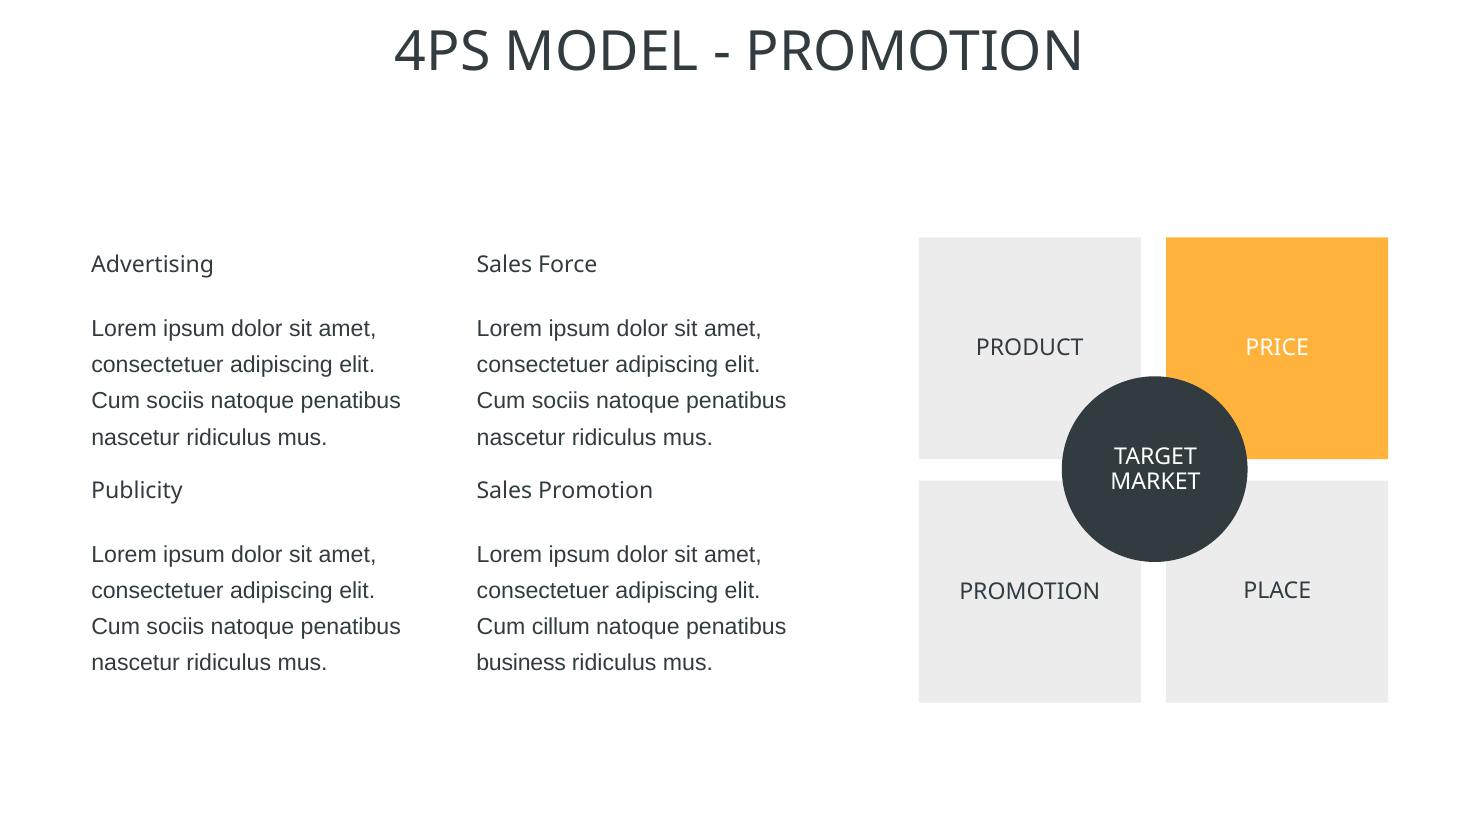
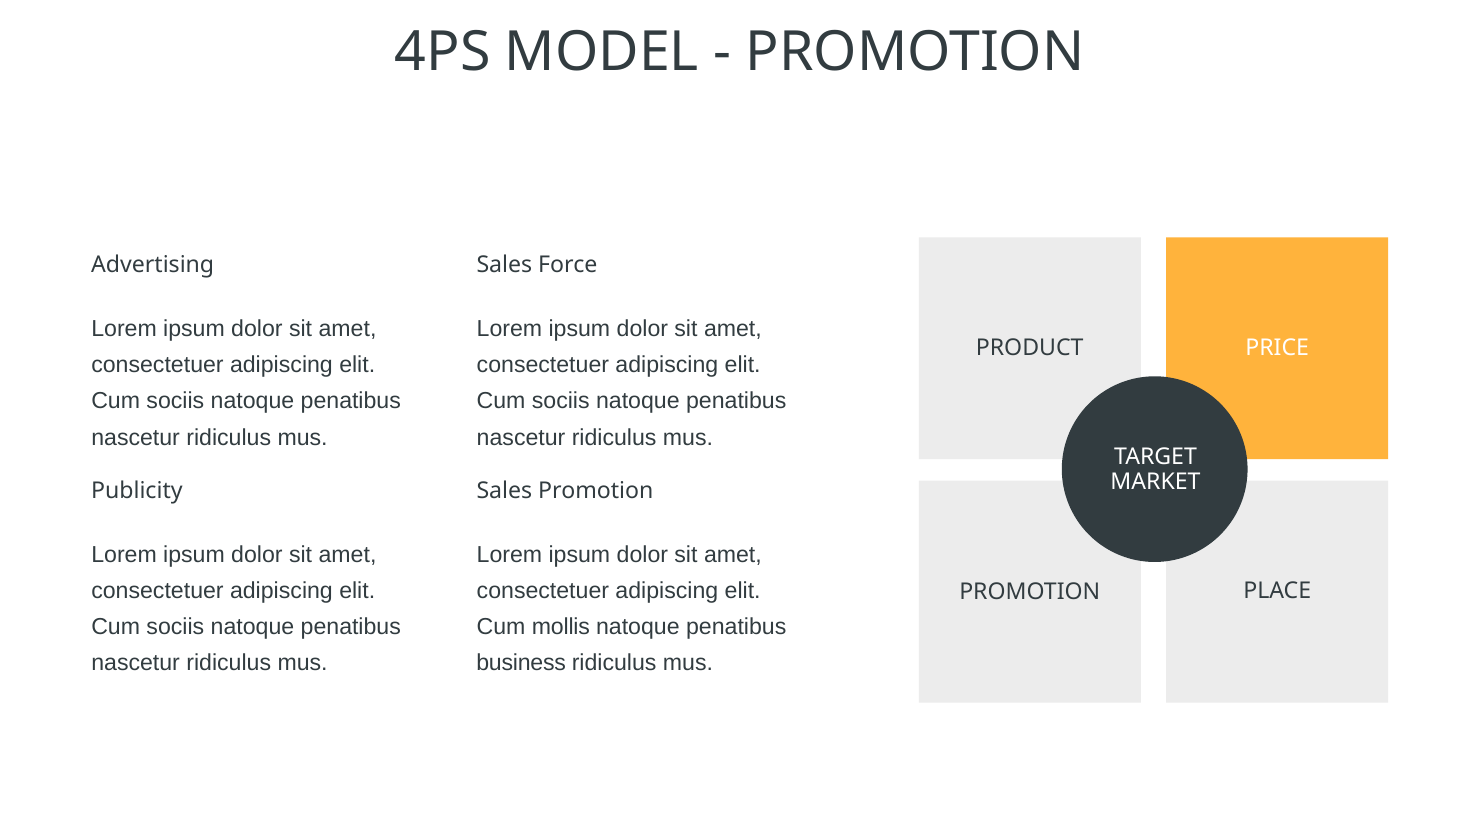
cillum: cillum -> mollis
